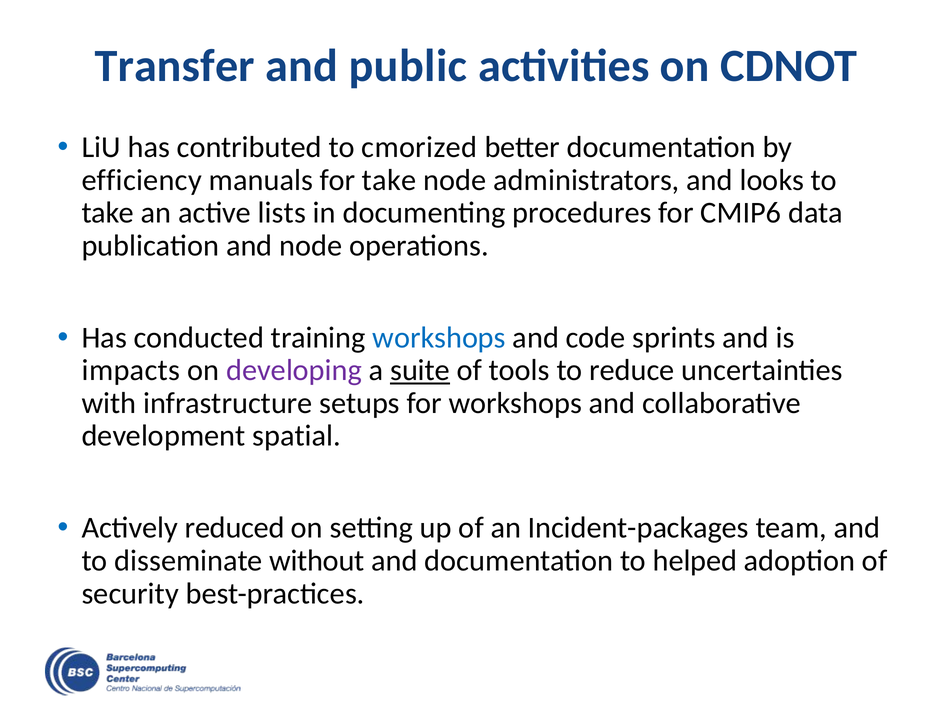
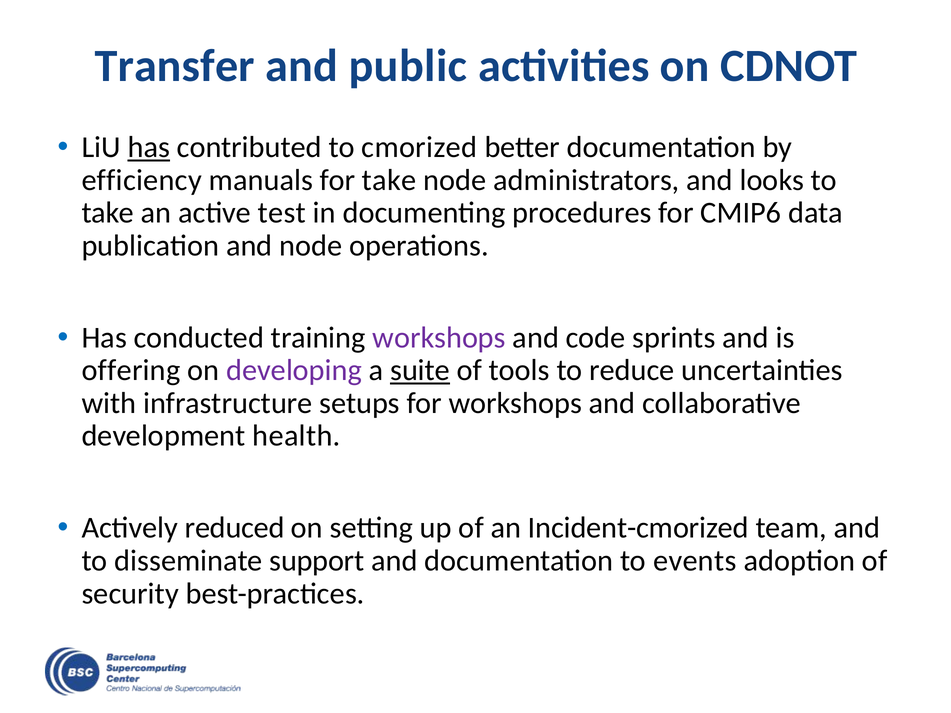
has at (149, 147) underline: none -> present
lists: lists -> test
workshops at (439, 338) colour: blue -> purple
impacts: impacts -> offering
spatial: spatial -> health
Incident-packages: Incident-packages -> Incident-cmorized
without: without -> support
helped: helped -> events
